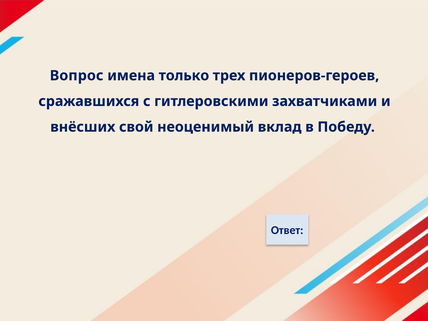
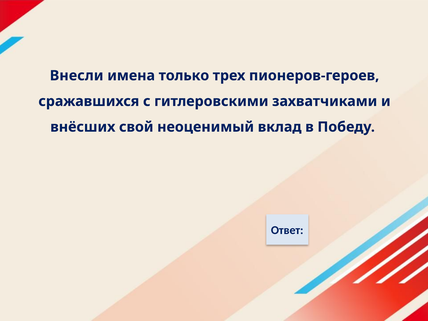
Вопрос: Вопрос -> Внесли
